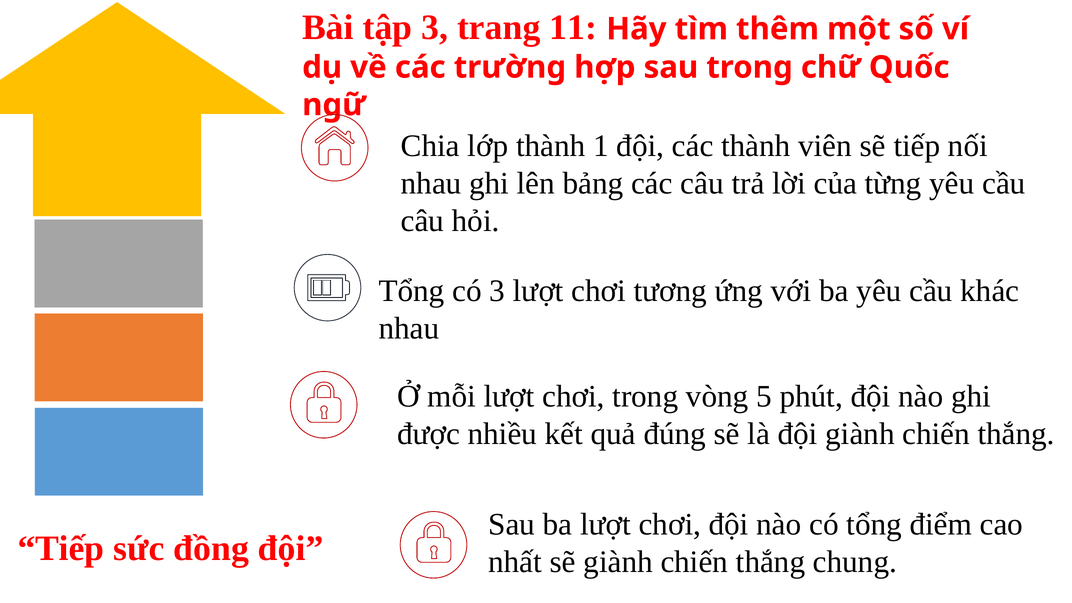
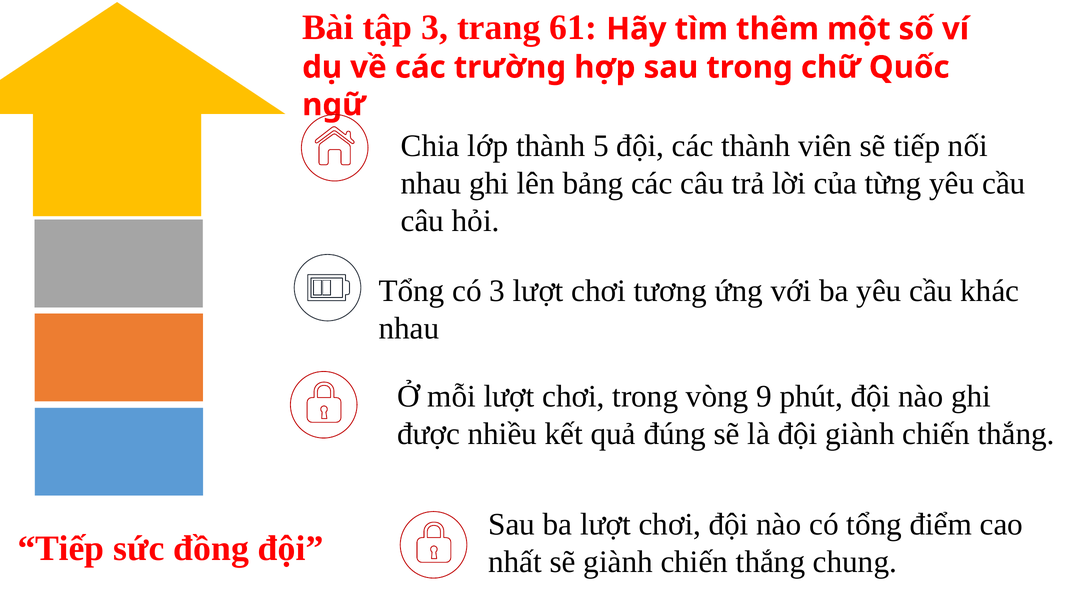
11: 11 -> 61
1: 1 -> 5
5: 5 -> 9
